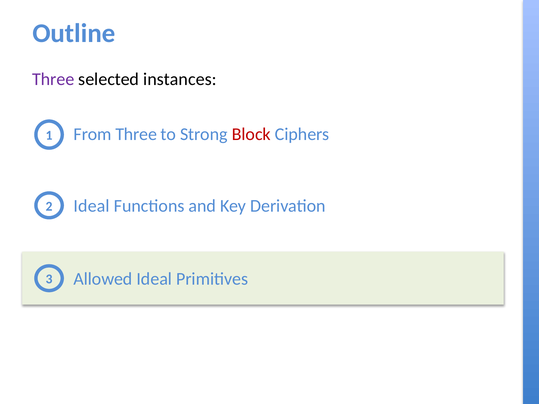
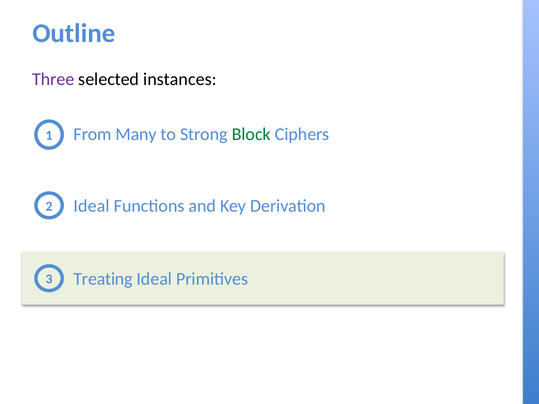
From Three: Three -> Many
Block colour: red -> green
Allowed: Allowed -> Treating
